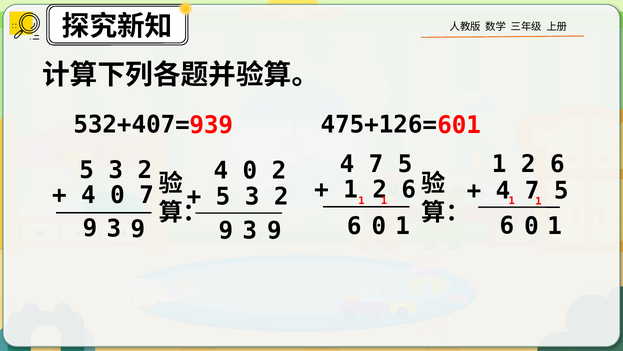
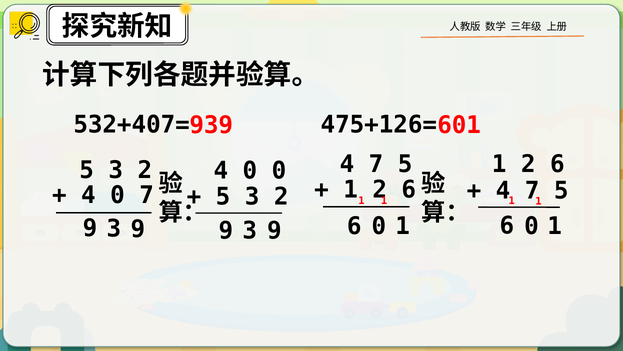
0 2: 2 -> 0
